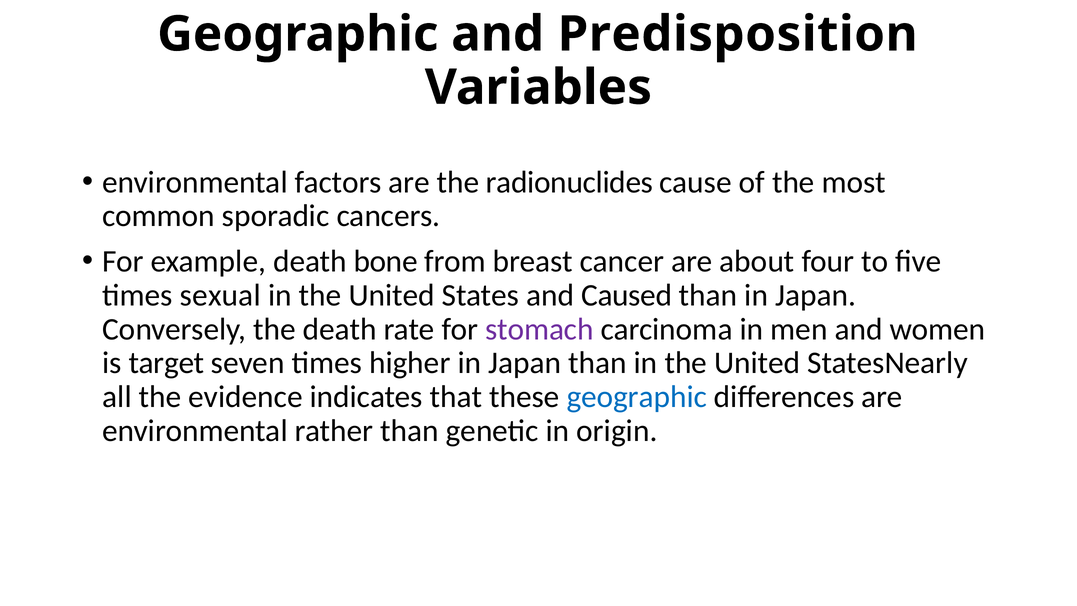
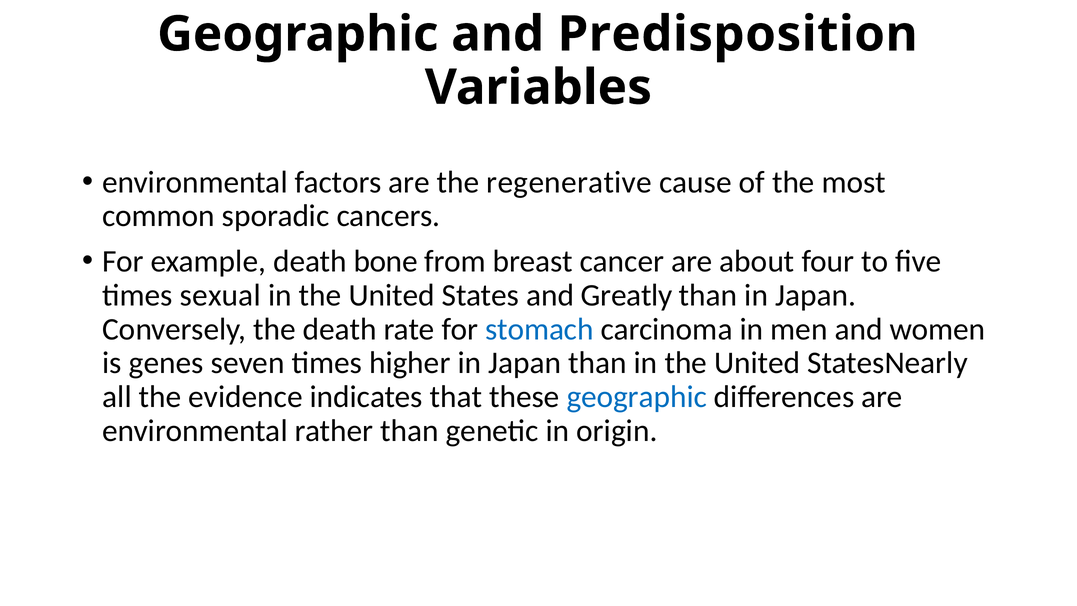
radionuclides: radionuclides -> regenerative
Caused: Caused -> Greatly
stomach colour: purple -> blue
target: target -> genes
